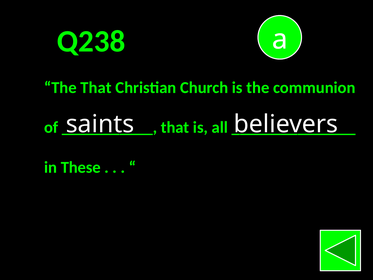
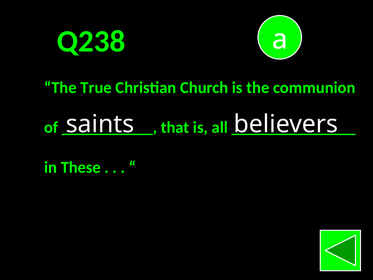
The That: That -> True
